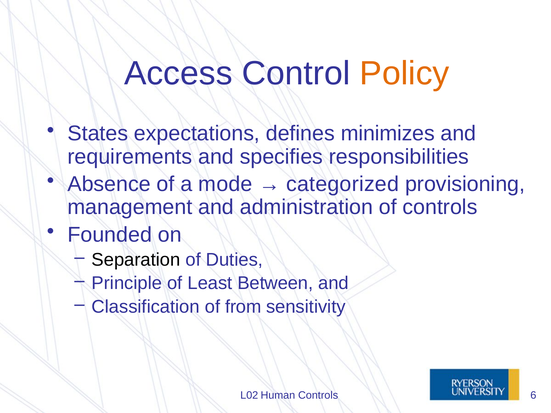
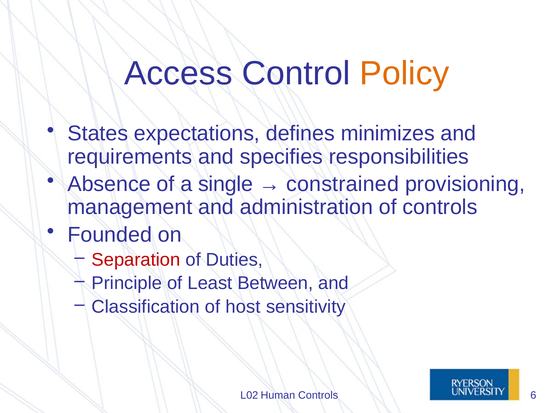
mode: mode -> single
categorized: categorized -> constrained
Separation colour: black -> red
from: from -> host
